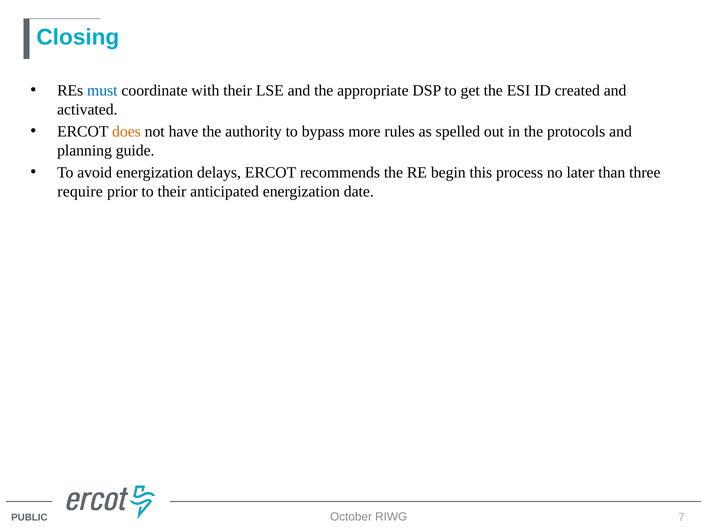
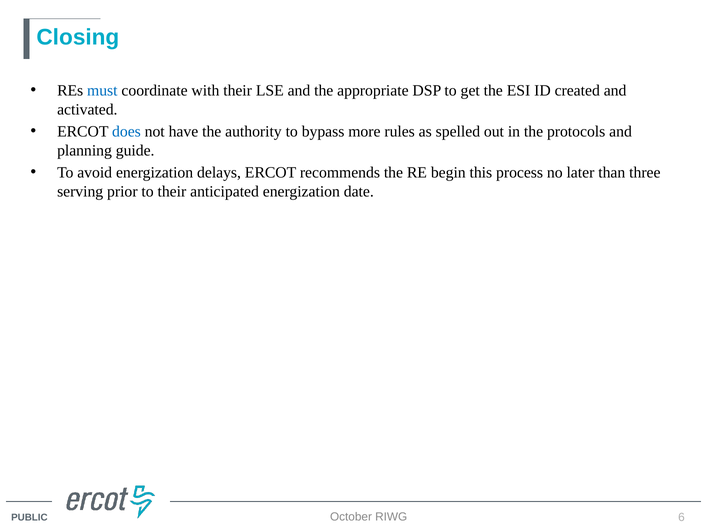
does colour: orange -> blue
require: require -> serving
7: 7 -> 6
